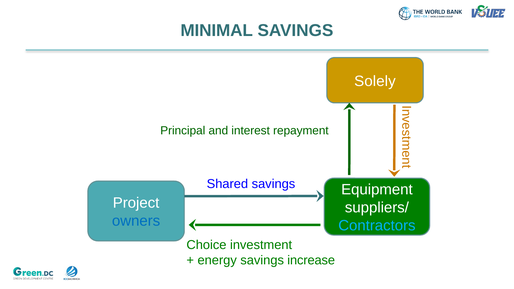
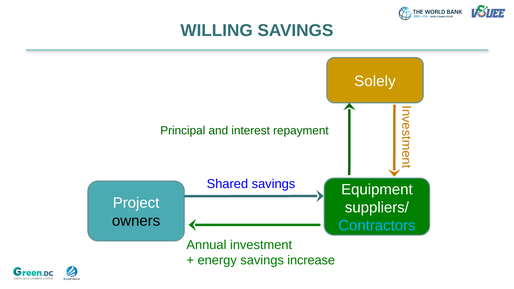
MINIMAL: MINIMAL -> WILLING
owners colour: blue -> black
Choice: Choice -> Annual
